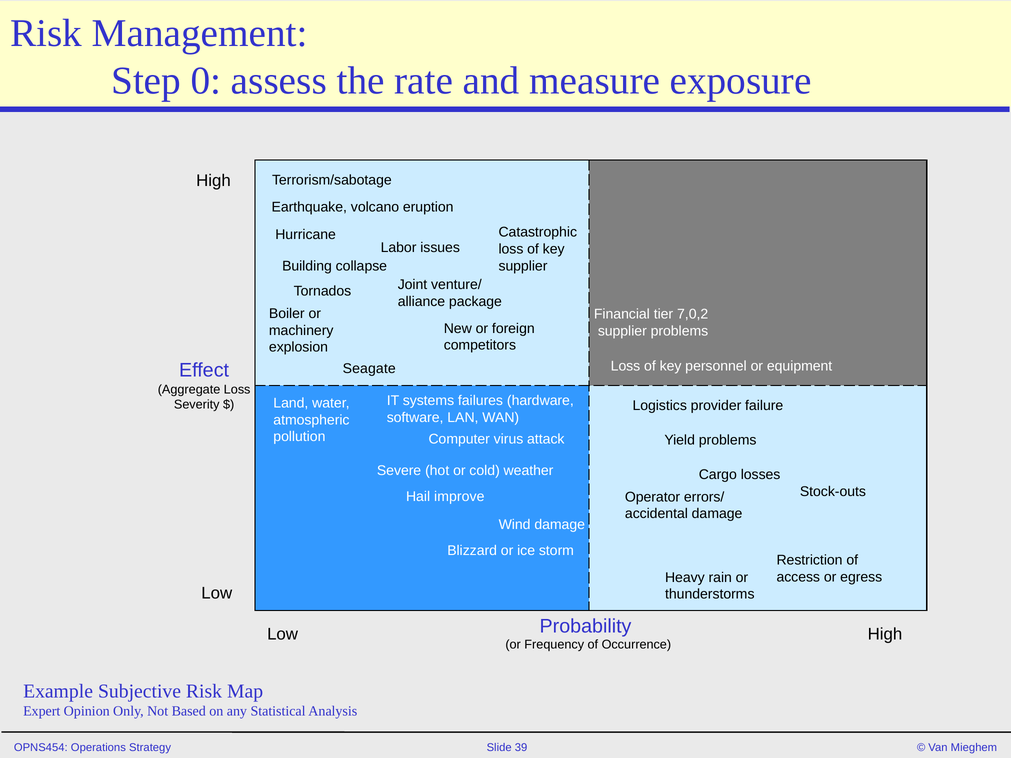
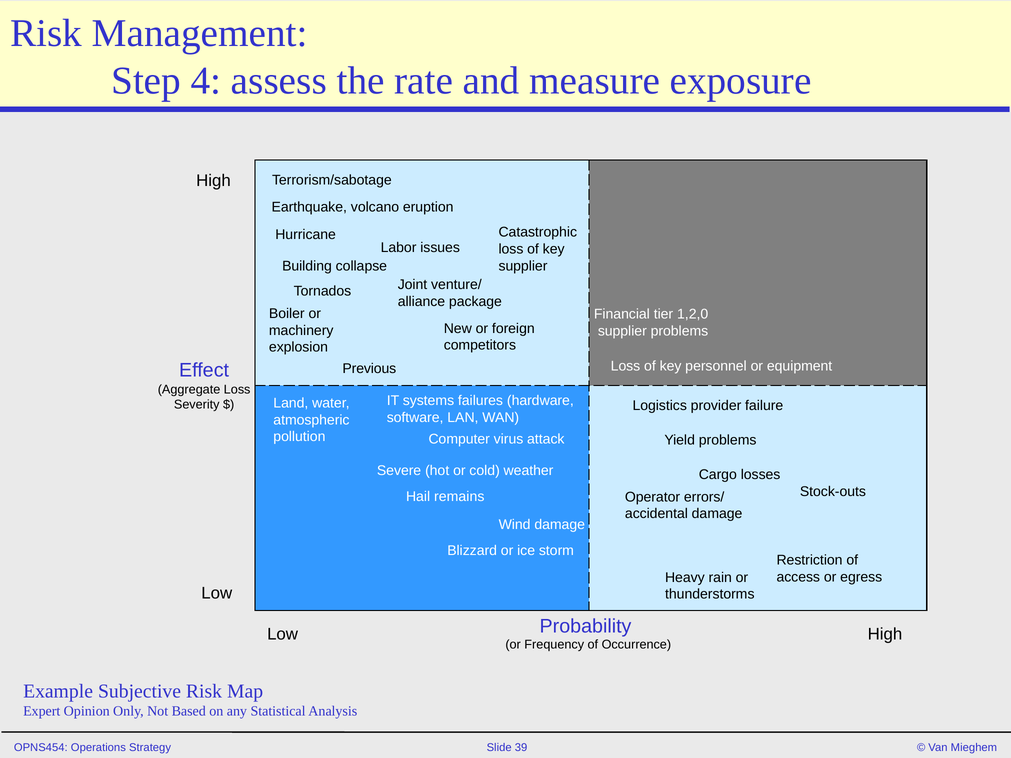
0: 0 -> 4
7,0,2: 7,0,2 -> 1,2,0
Seagate: Seagate -> Previous
improve: improve -> remains
